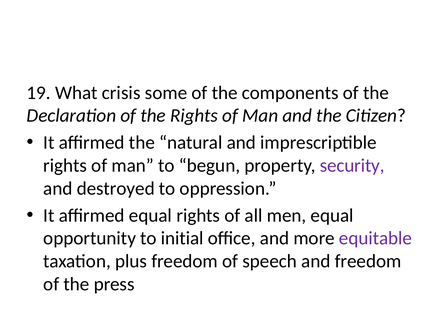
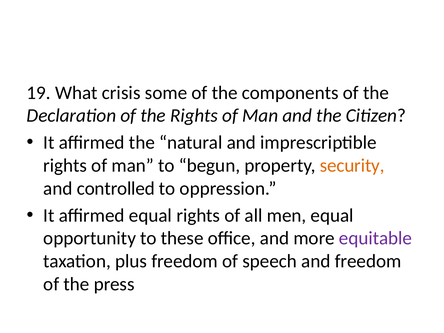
security colour: purple -> orange
destroyed: destroyed -> controlled
initial: initial -> these
